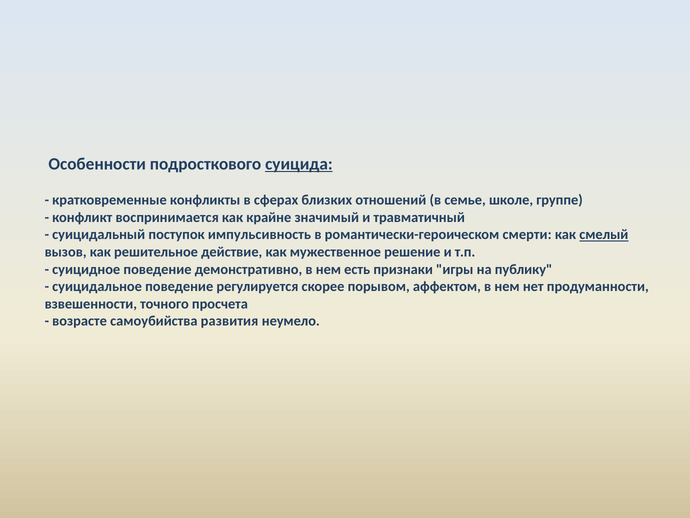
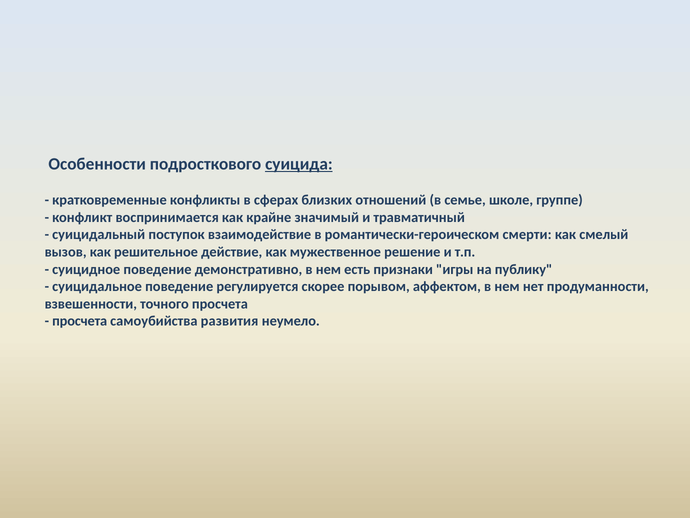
импульсивность: импульсивность -> взаимодействие
смелый underline: present -> none
возрасте at (80, 321): возрасте -> просчета
